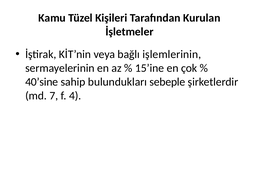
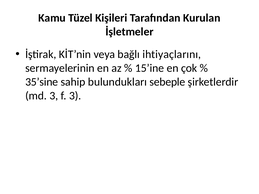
işlemlerinin: işlemlerinin -> ihtiyaçlarını
40’sine: 40’sine -> 35’sine
md 7: 7 -> 3
f 4: 4 -> 3
